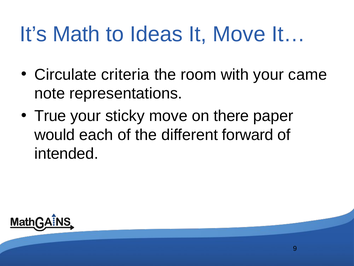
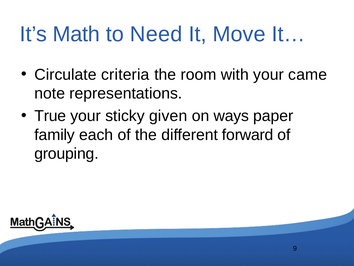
Ideas: Ideas -> Need
sticky move: move -> given
there: there -> ways
would: would -> family
intended: intended -> grouping
